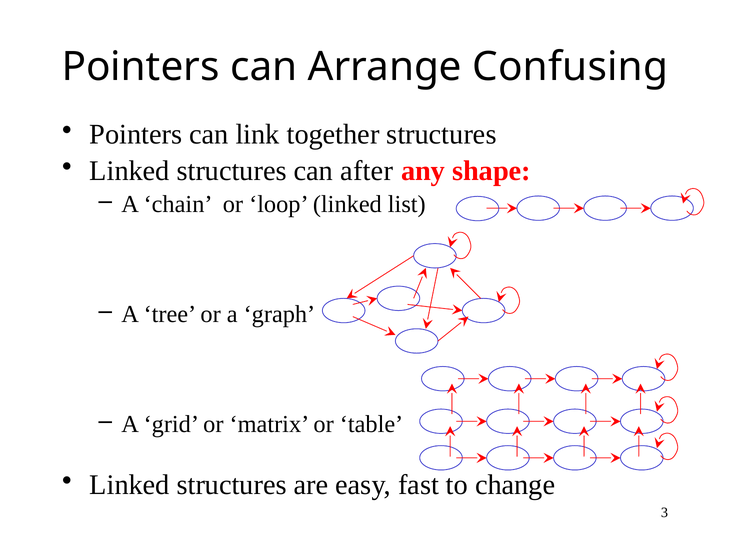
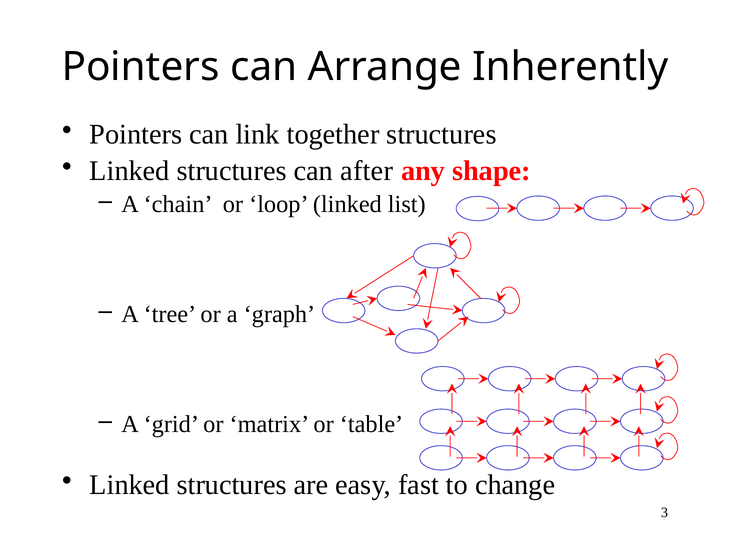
Confusing: Confusing -> Inherently
